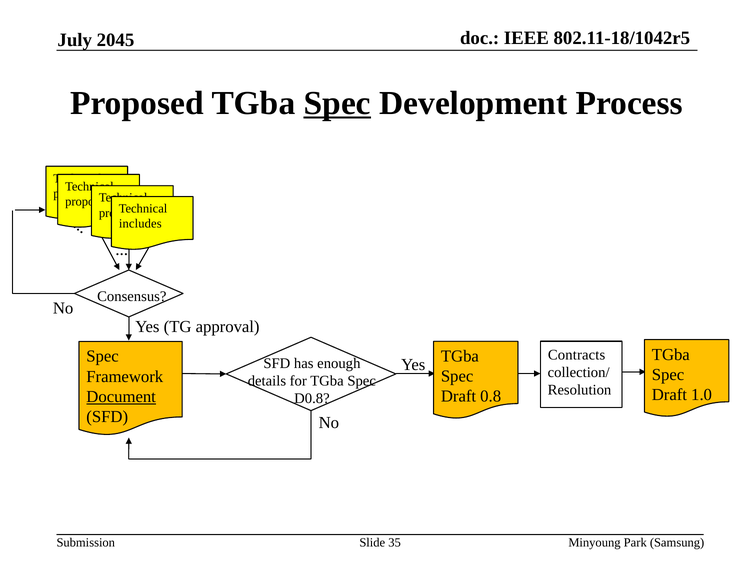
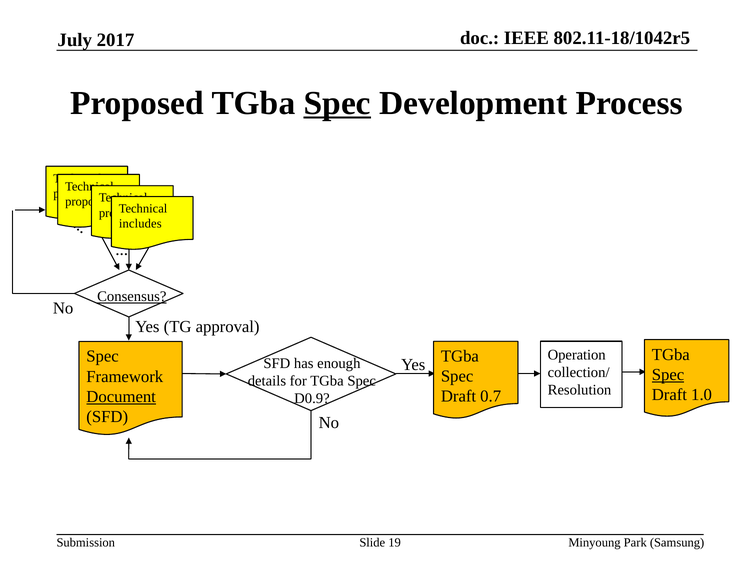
2045: 2045 -> 2017
Consensus underline: none -> present
Contracts: Contracts -> Operation
Spec at (668, 374) underline: none -> present
0.8: 0.8 -> 0.7
D0.8: D0.8 -> D0.9
35: 35 -> 19
